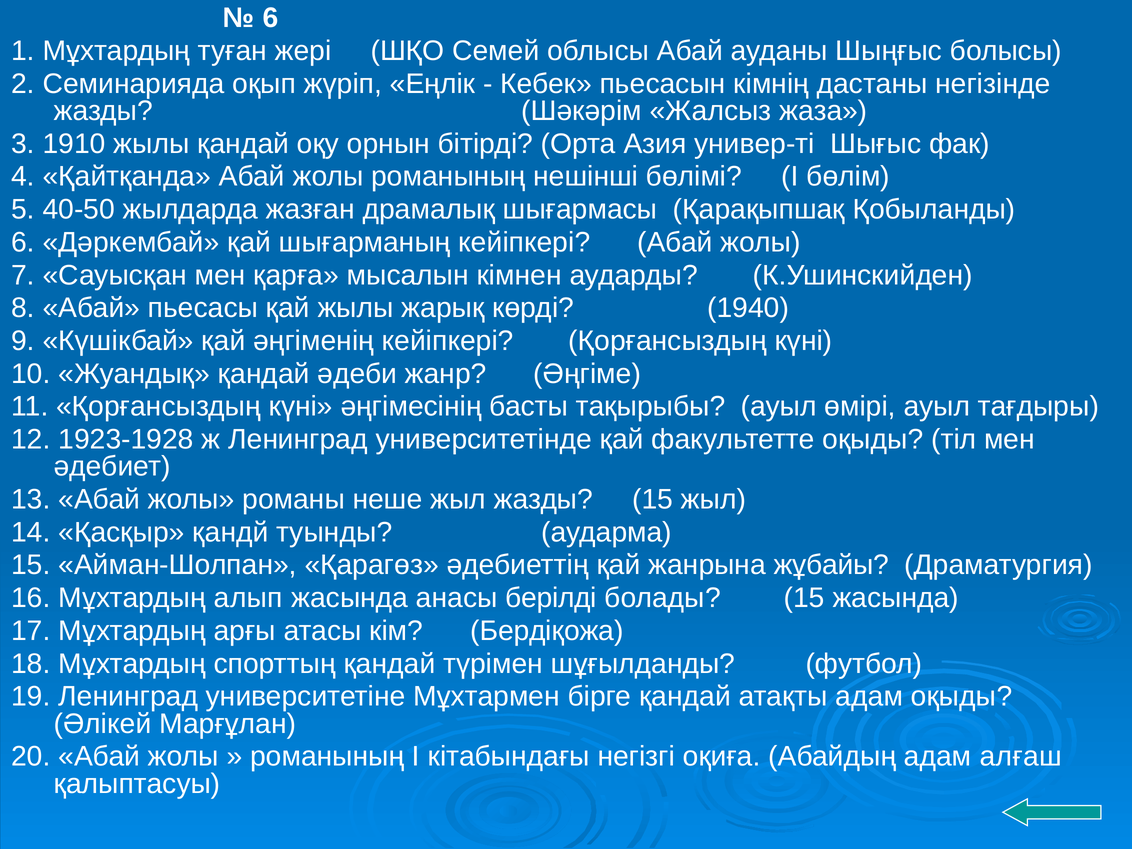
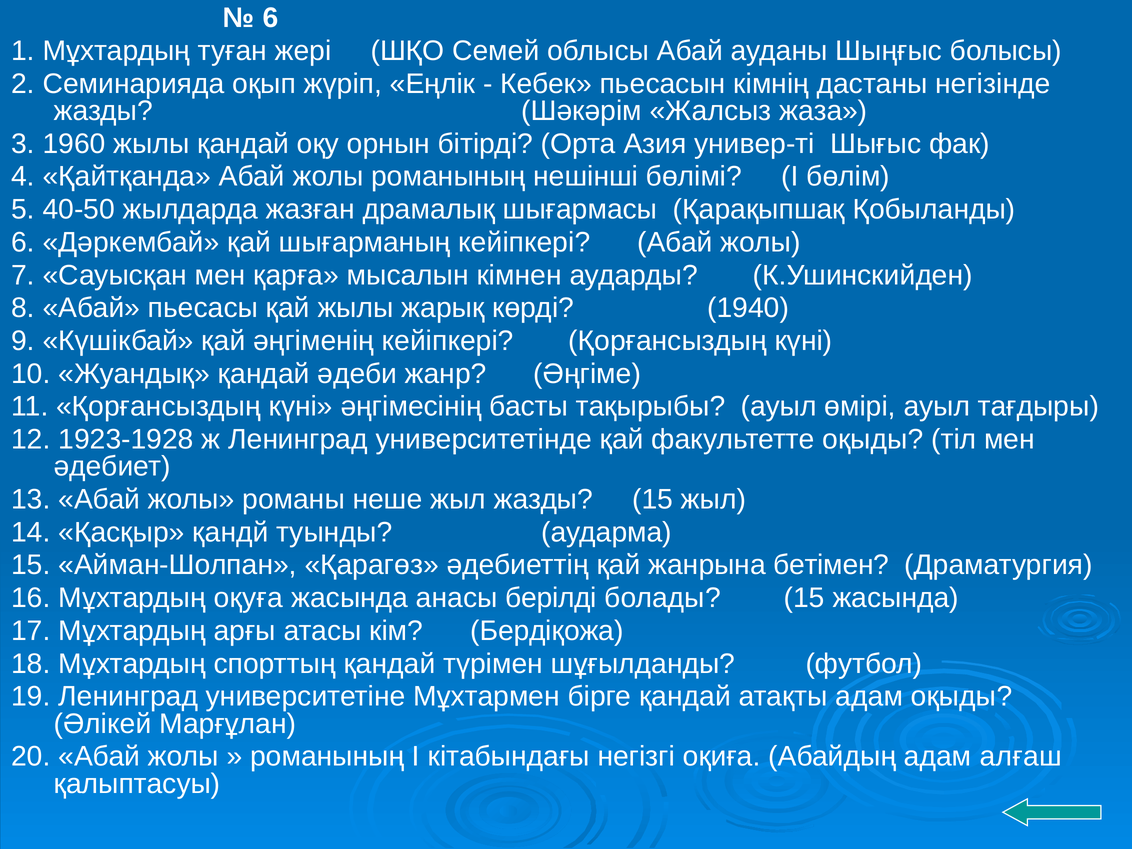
1910: 1910 -> 1960
жұбайы: жұбайы -> бетімен
алып: алып -> оқуға
